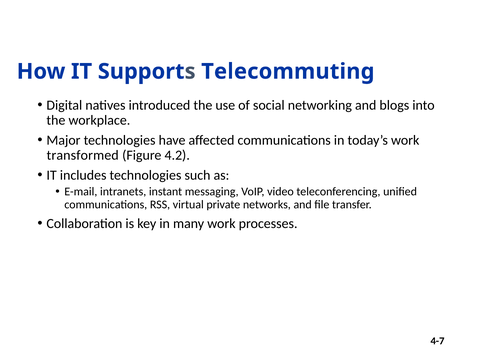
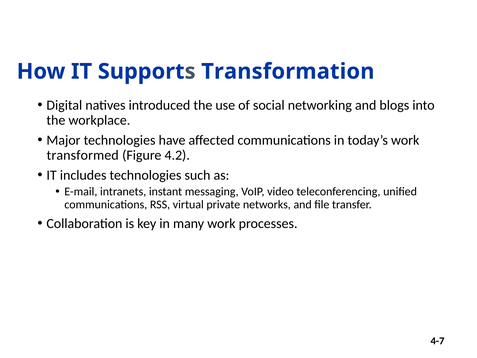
Telecommuting: Telecommuting -> Transformation
